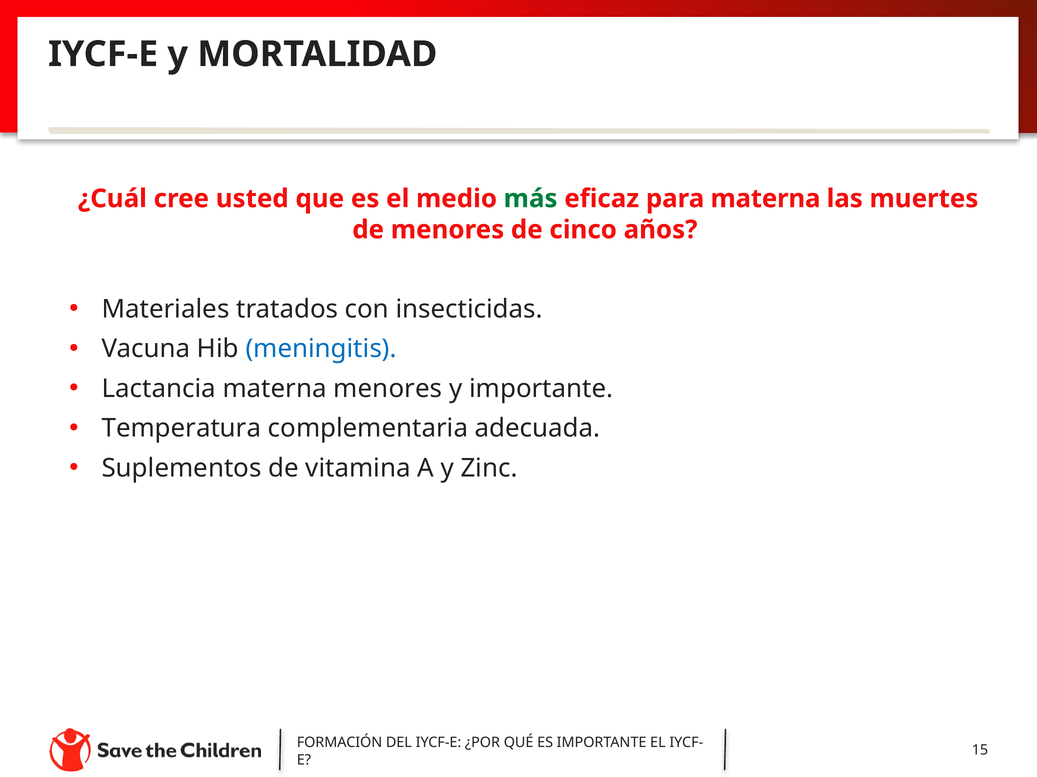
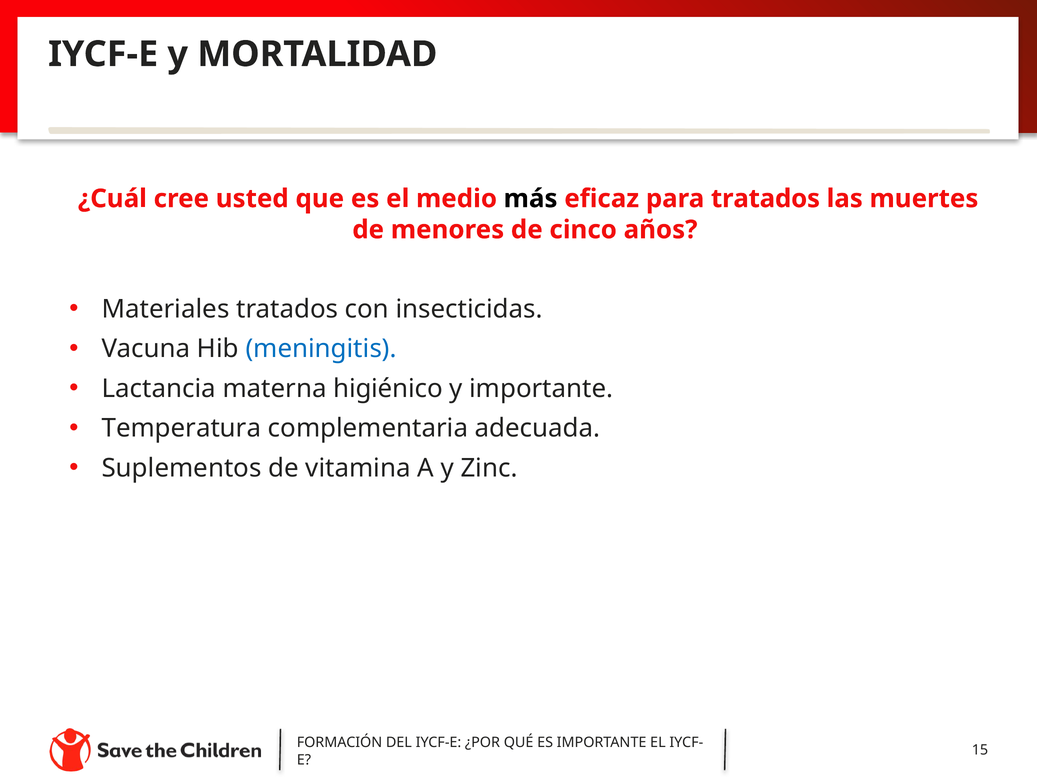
más colour: green -> black
para materna: materna -> tratados
materna menores: menores -> higiénico
